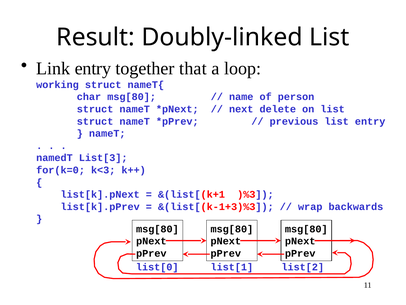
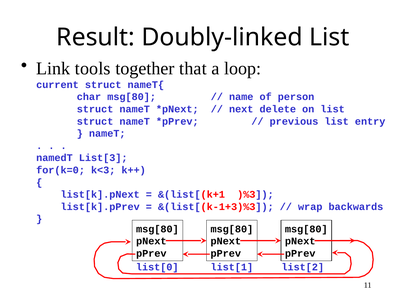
Link entry: entry -> tools
working: working -> current
